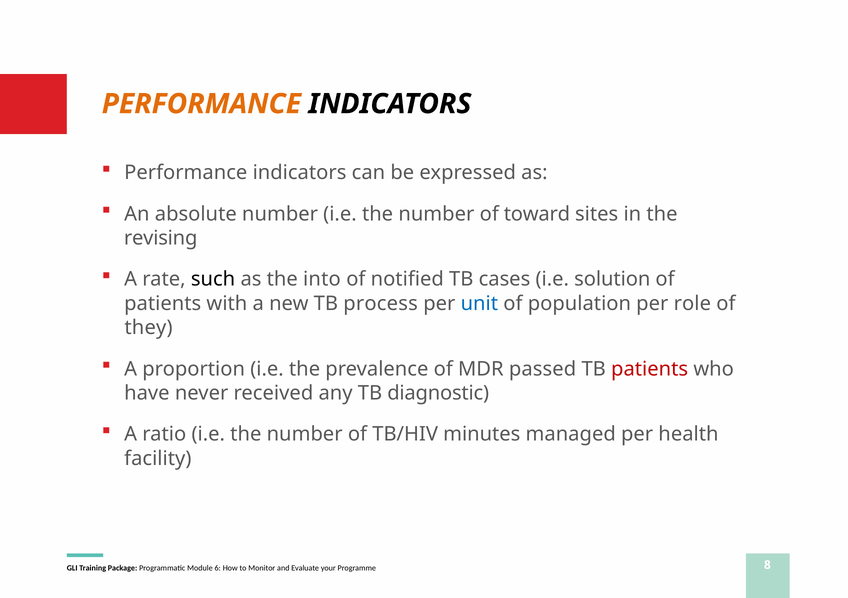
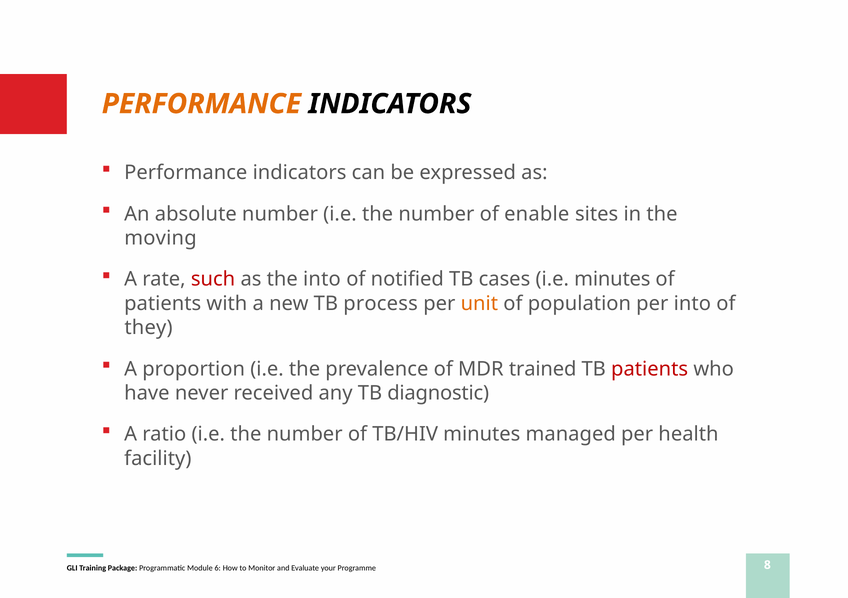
toward: toward -> enable
revising: revising -> moving
such colour: black -> red
i.e solution: solution -> minutes
unit colour: blue -> orange
per role: role -> into
passed: passed -> trained
